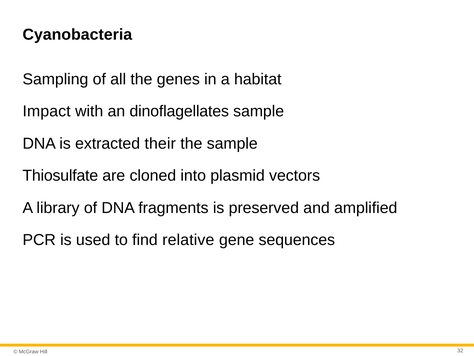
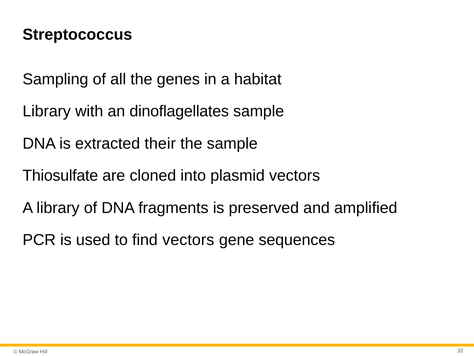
Cyanobacteria: Cyanobacteria -> Streptococcus
Impact at (47, 111): Impact -> Library
find relative: relative -> vectors
